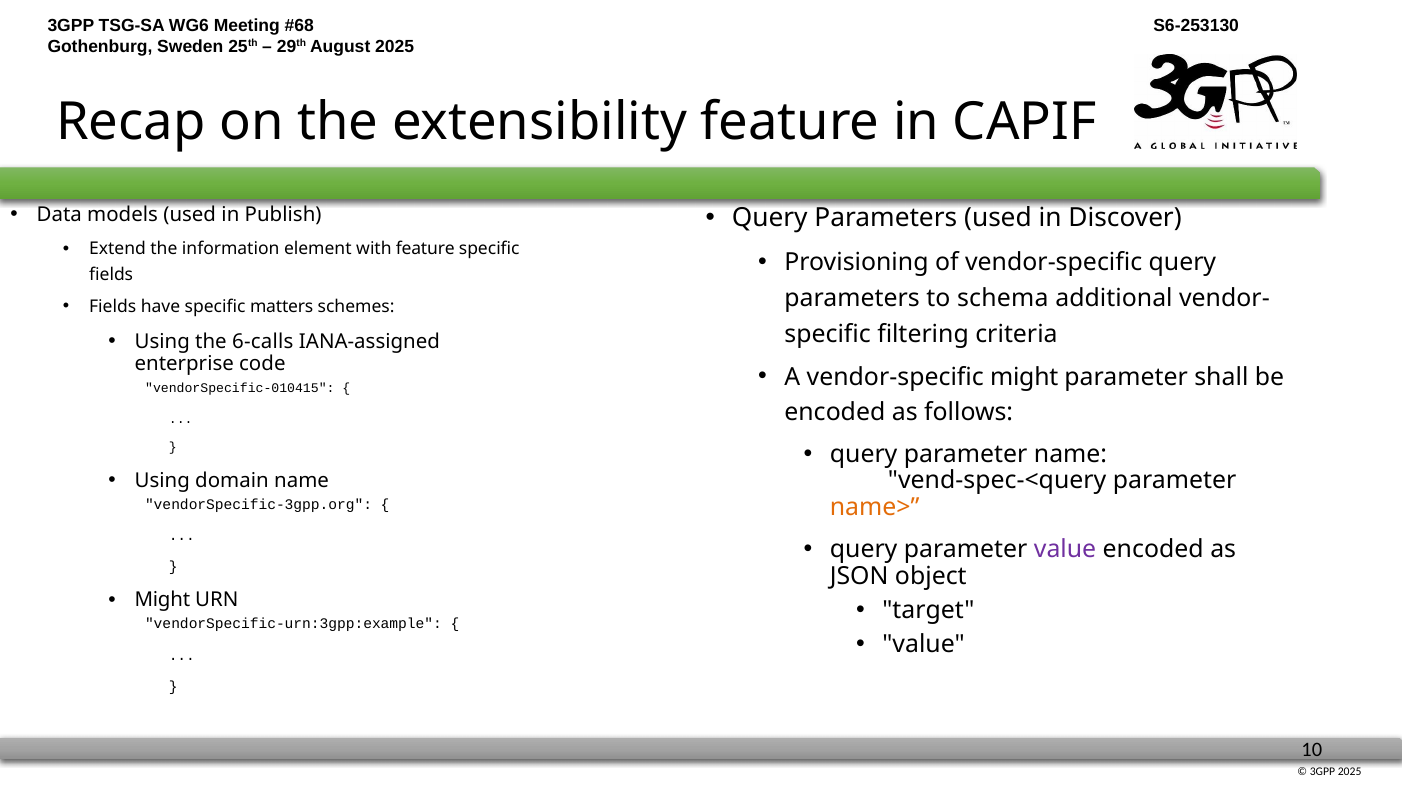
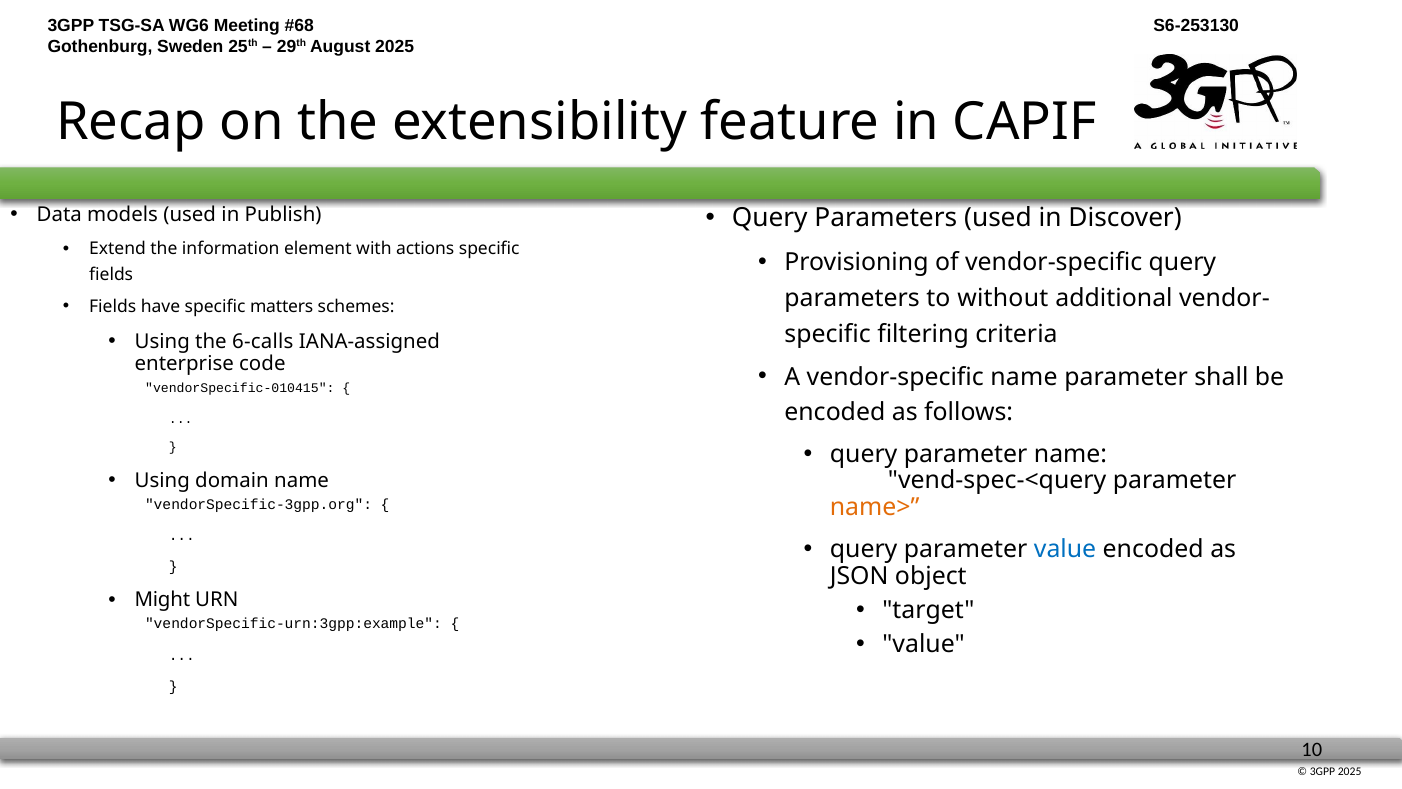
with feature: feature -> actions
schema: schema -> without
vendor-specific might: might -> name
value at (1065, 549) colour: purple -> blue
